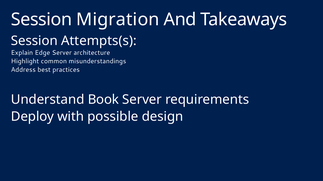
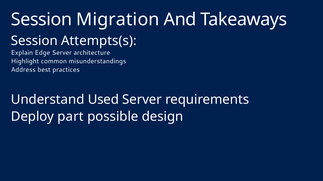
Book: Book -> Used
with: with -> part
